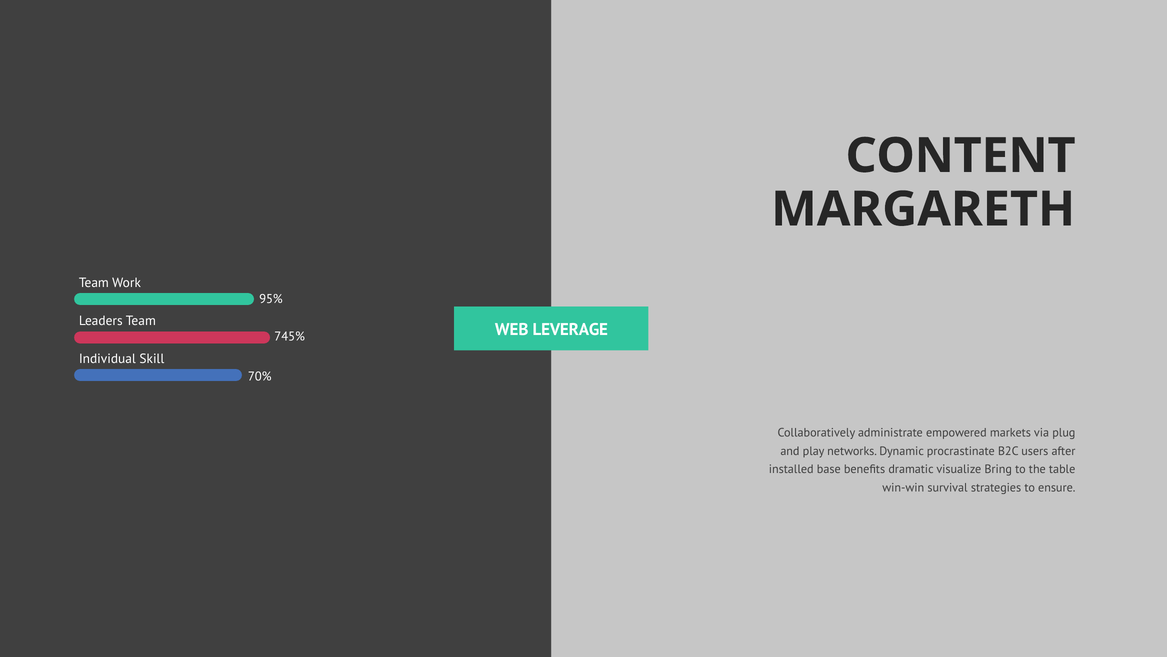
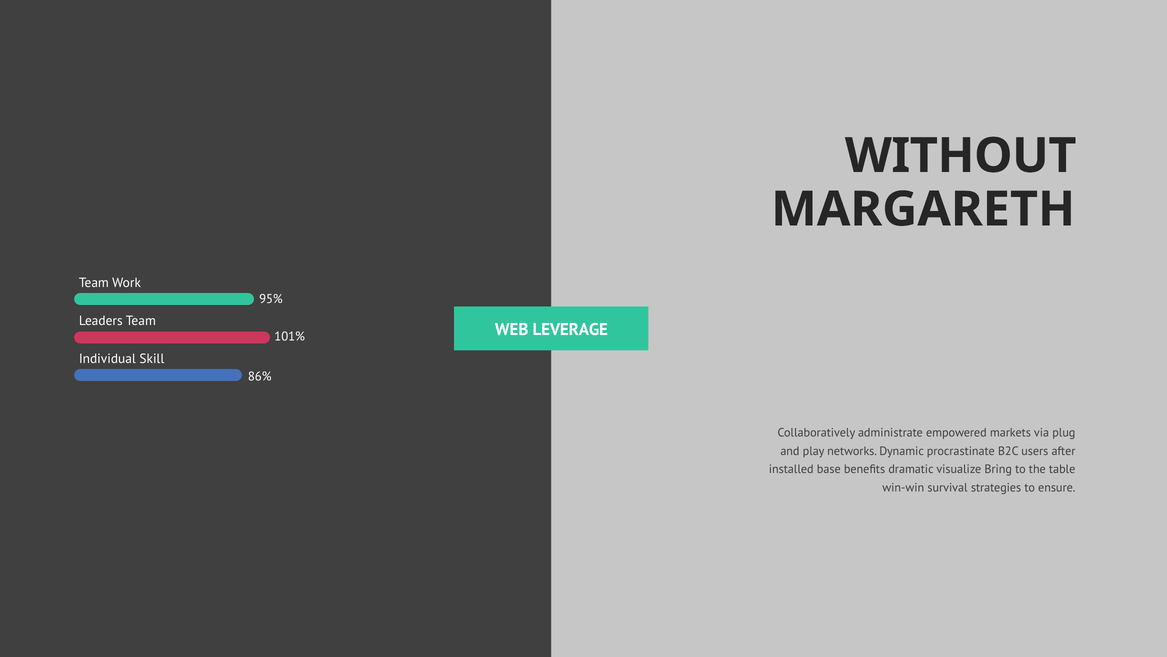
CONTENT: CONTENT -> WITHOUT
745%: 745% -> 101%
70%: 70% -> 86%
